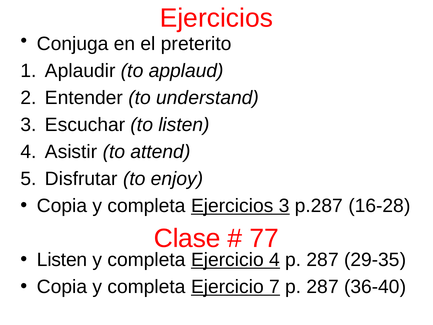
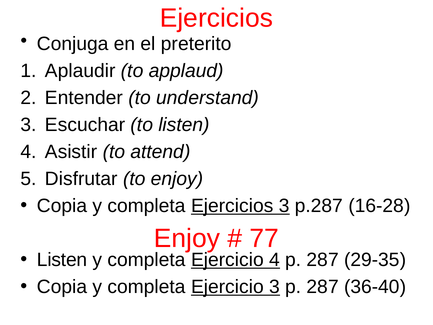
Clase at (187, 238): Clase -> Enjoy
Ejercicio 7: 7 -> 3
